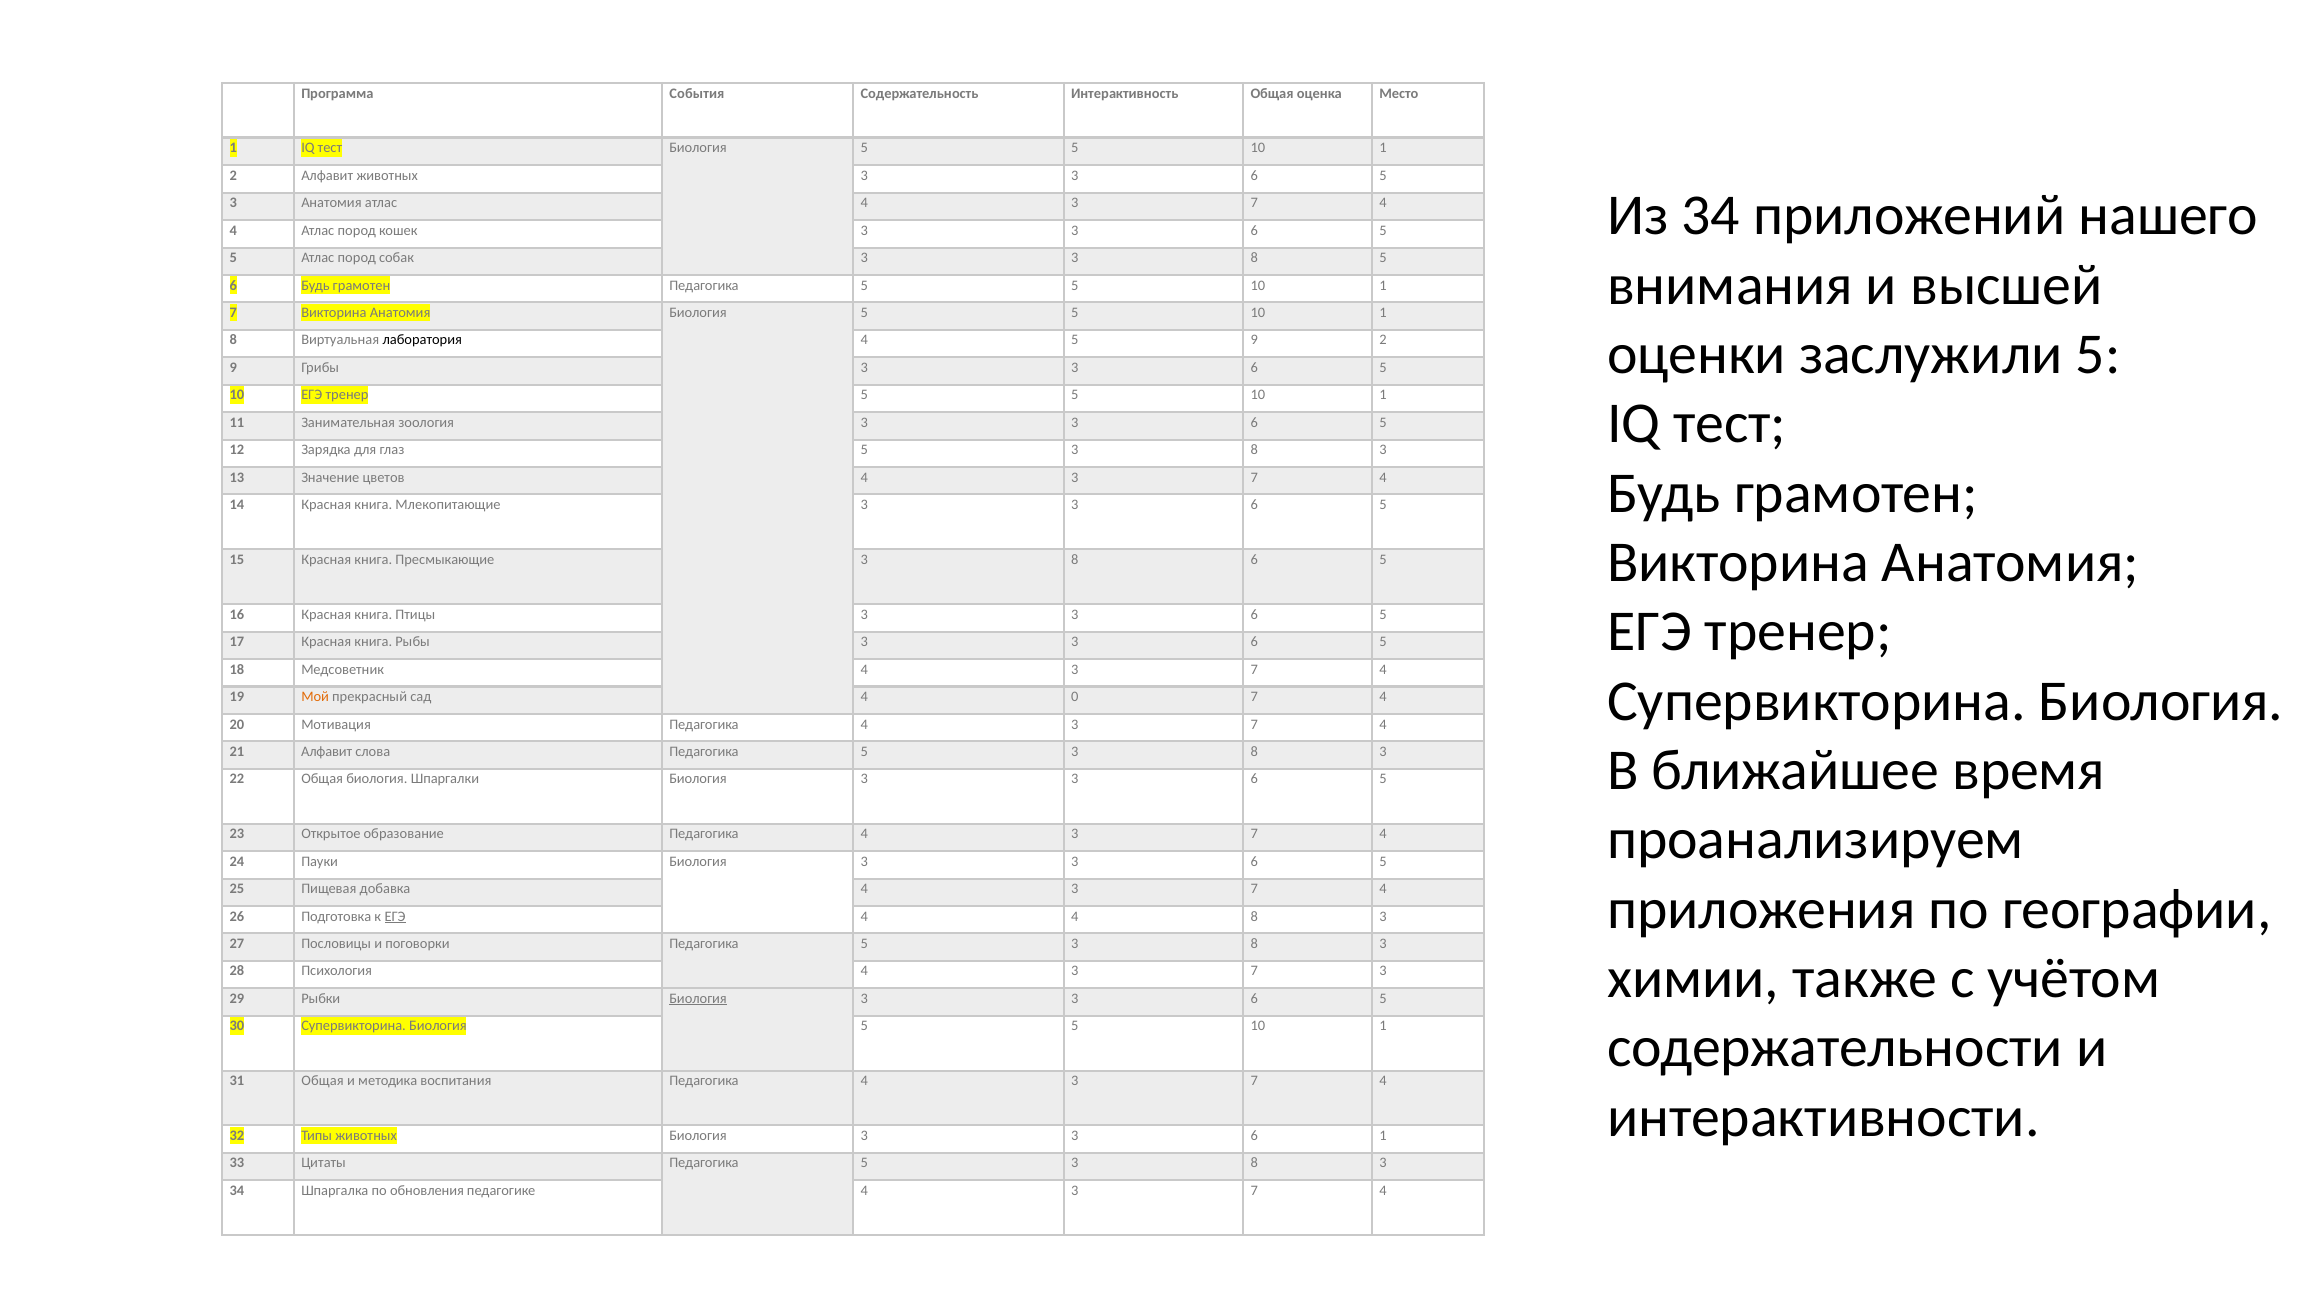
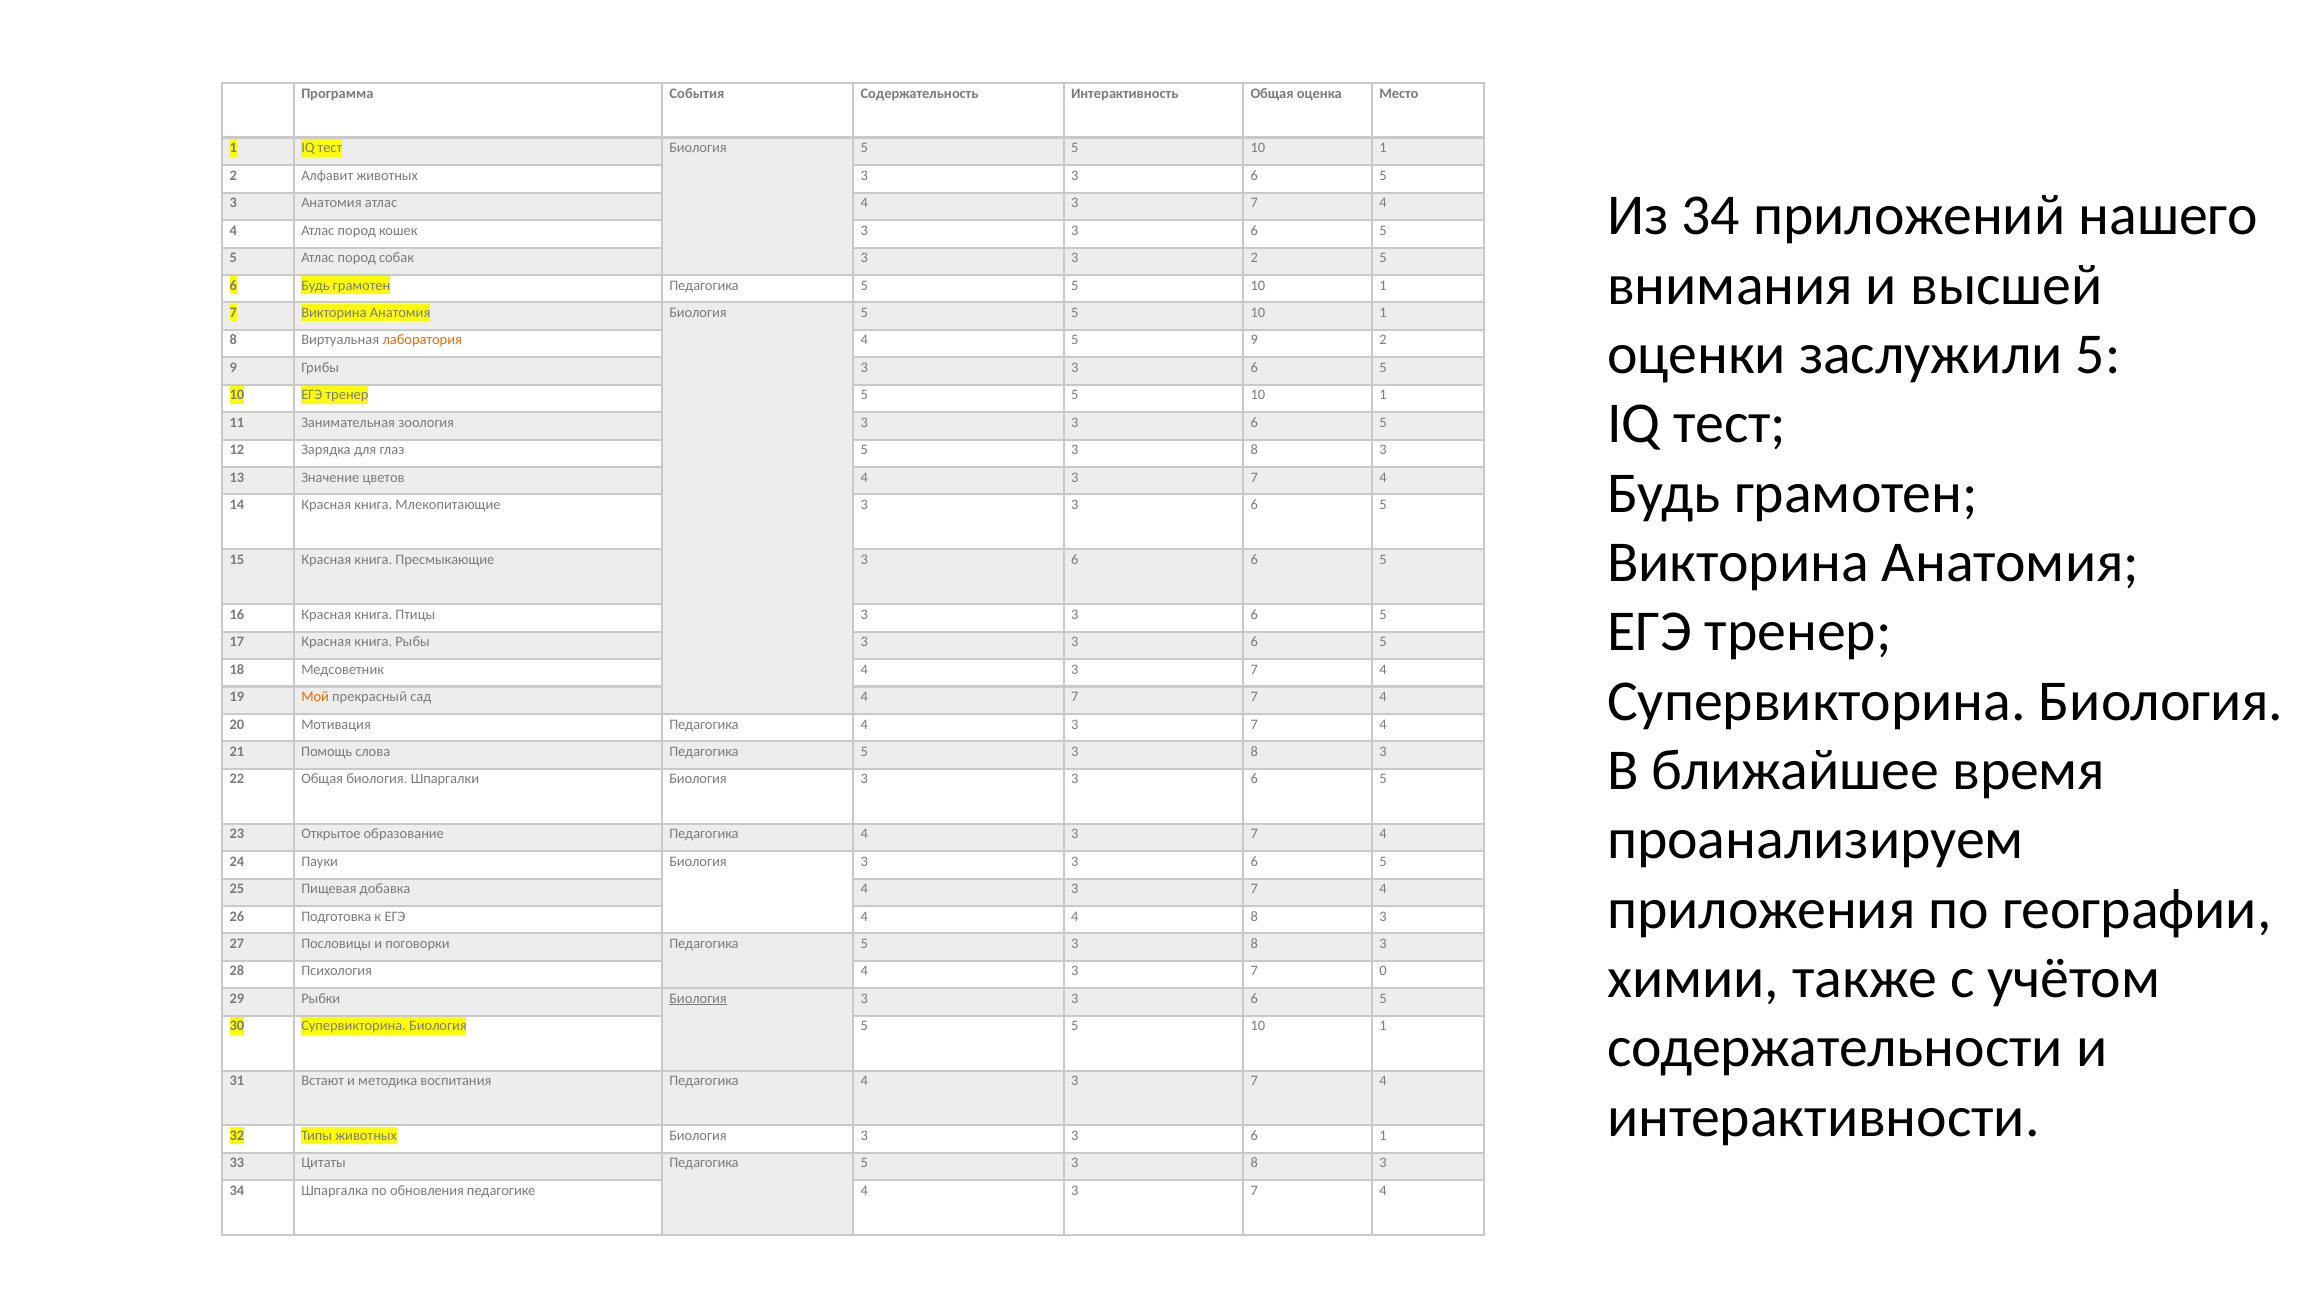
3 3 8: 8 -> 2
лаборатория colour: black -> orange
Пресмыкающие 3 8: 8 -> 6
4 0: 0 -> 7
21 Алфавит: Алфавит -> Помощь
ЕГЭ at (395, 916) underline: present -> none
7 3: 3 -> 0
31 Общая: Общая -> Встают
